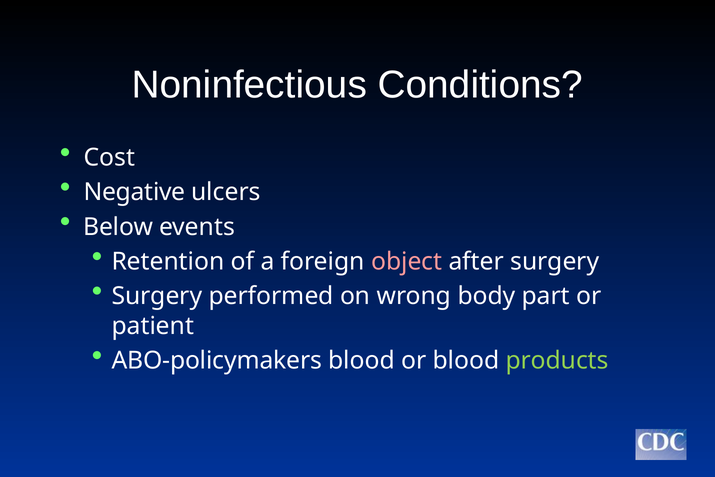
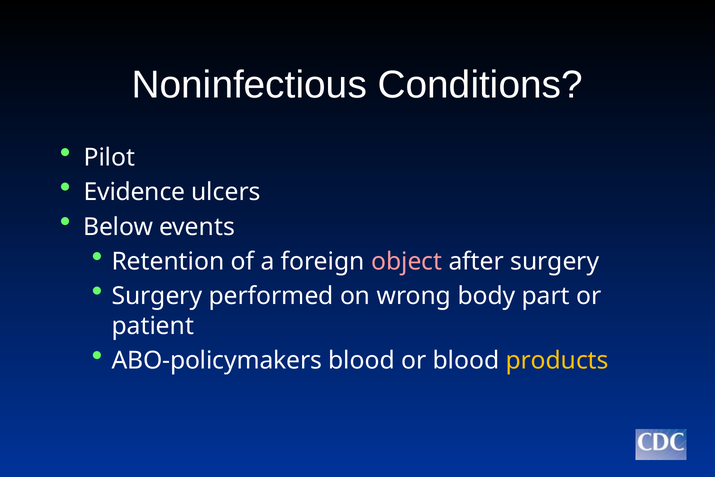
Cost: Cost -> Pilot
Negative: Negative -> Evidence
products colour: light green -> yellow
